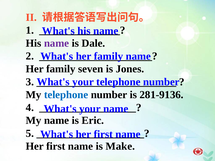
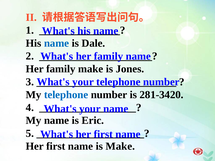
name at (57, 43) colour: purple -> blue
family seven: seven -> make
281-9136: 281-9136 -> 281-3420
